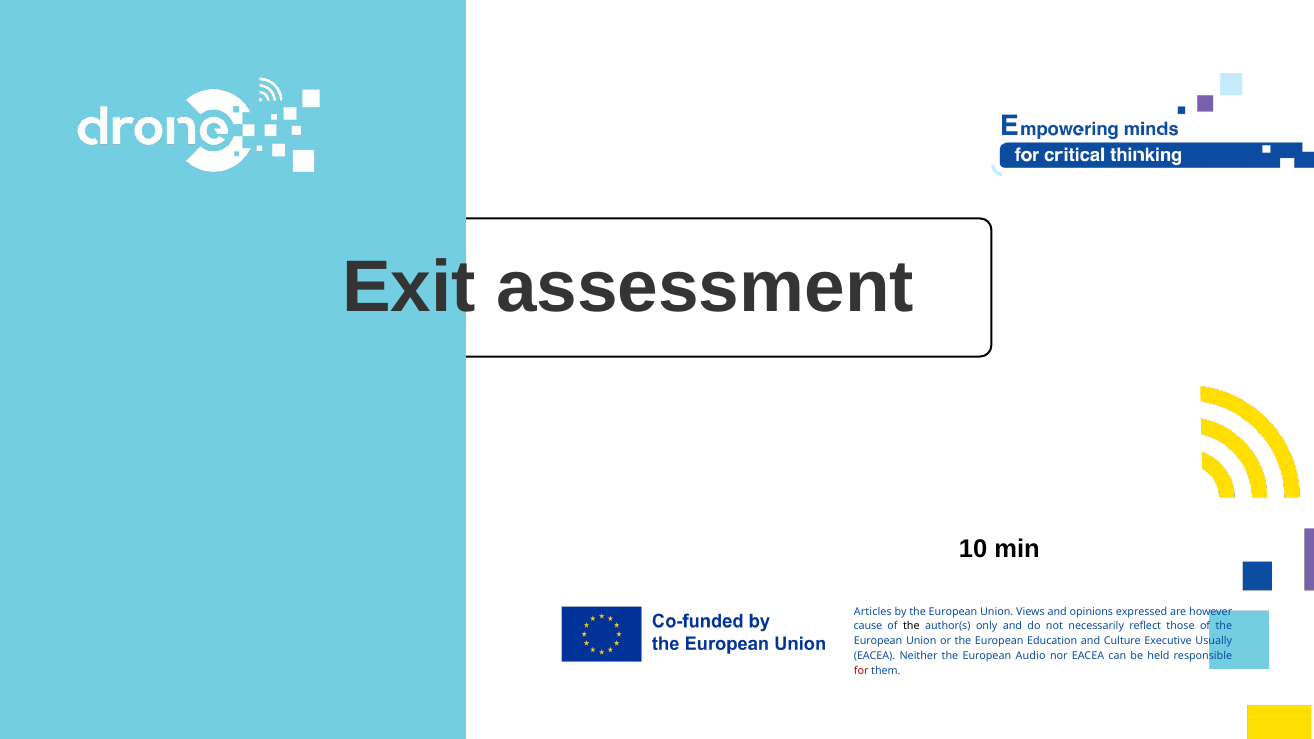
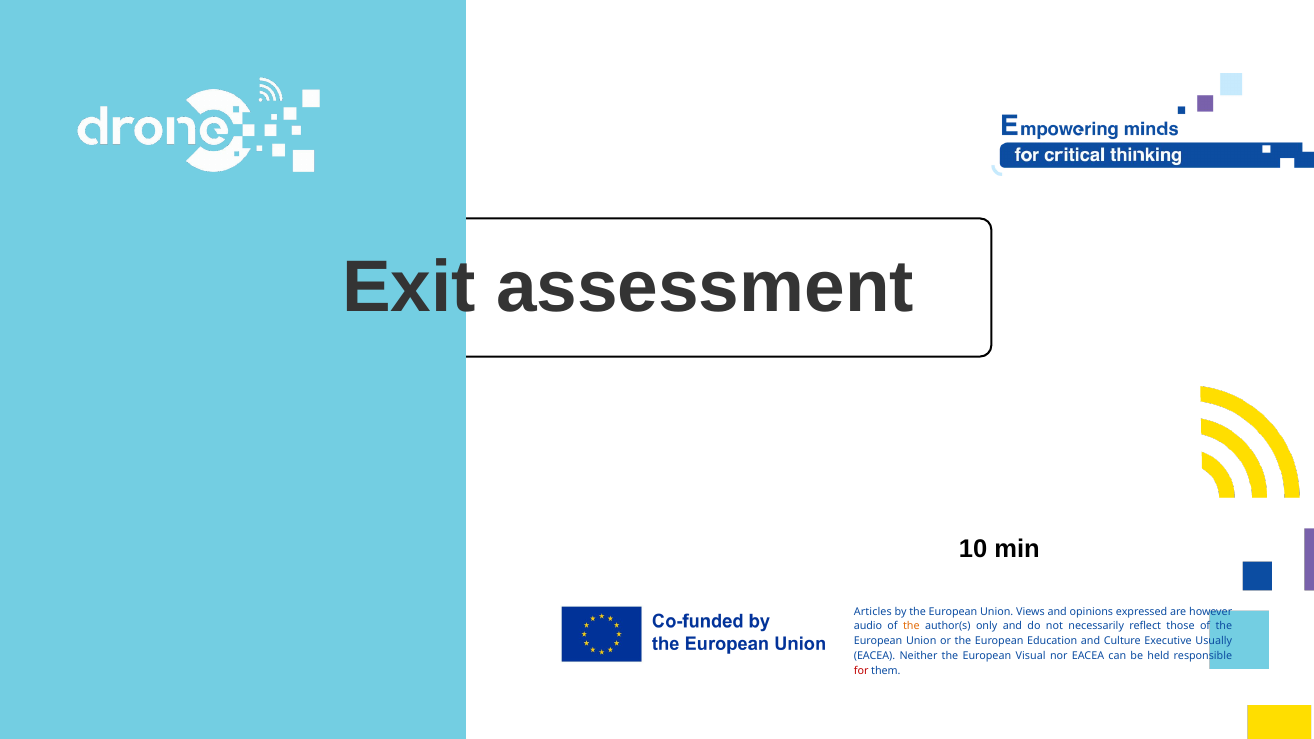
cause: cause -> audio
the at (911, 626) colour: black -> orange
Audio: Audio -> Visual
